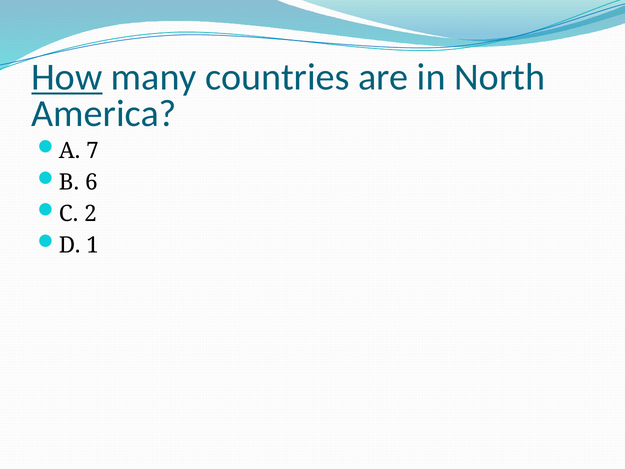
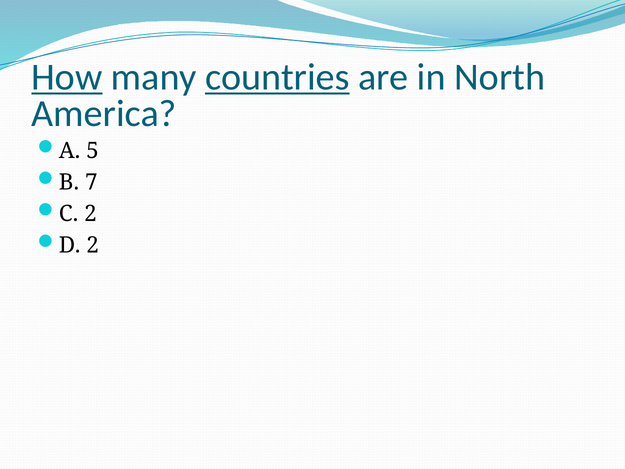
countries underline: none -> present
7: 7 -> 5
6: 6 -> 7
D 1: 1 -> 2
